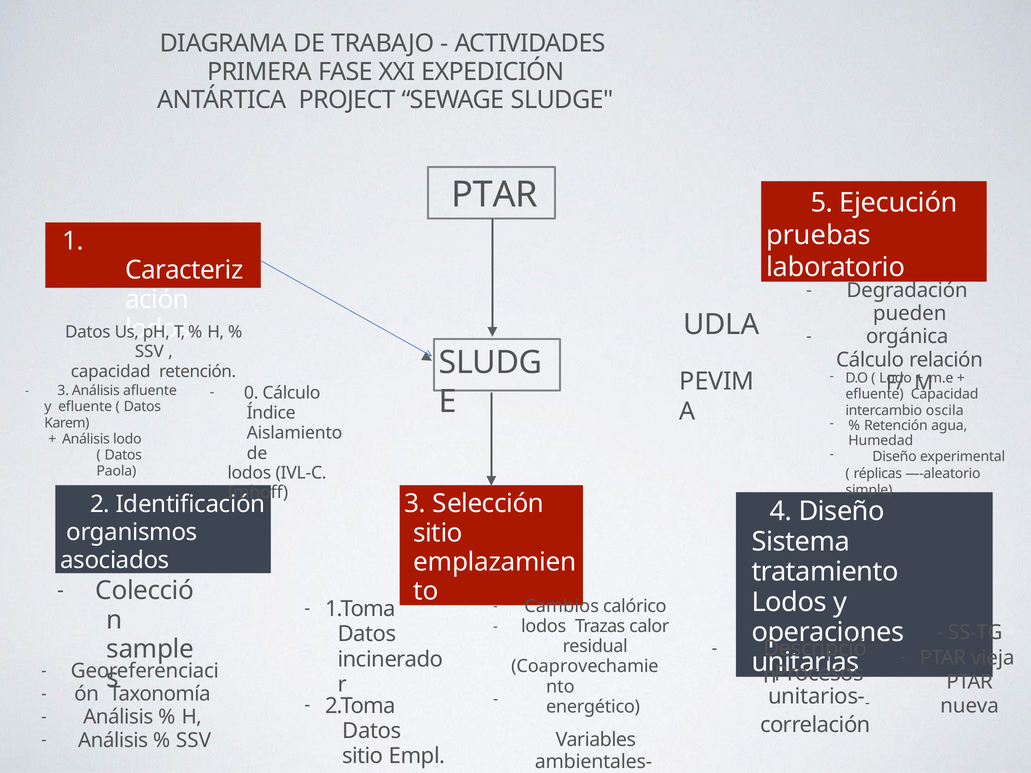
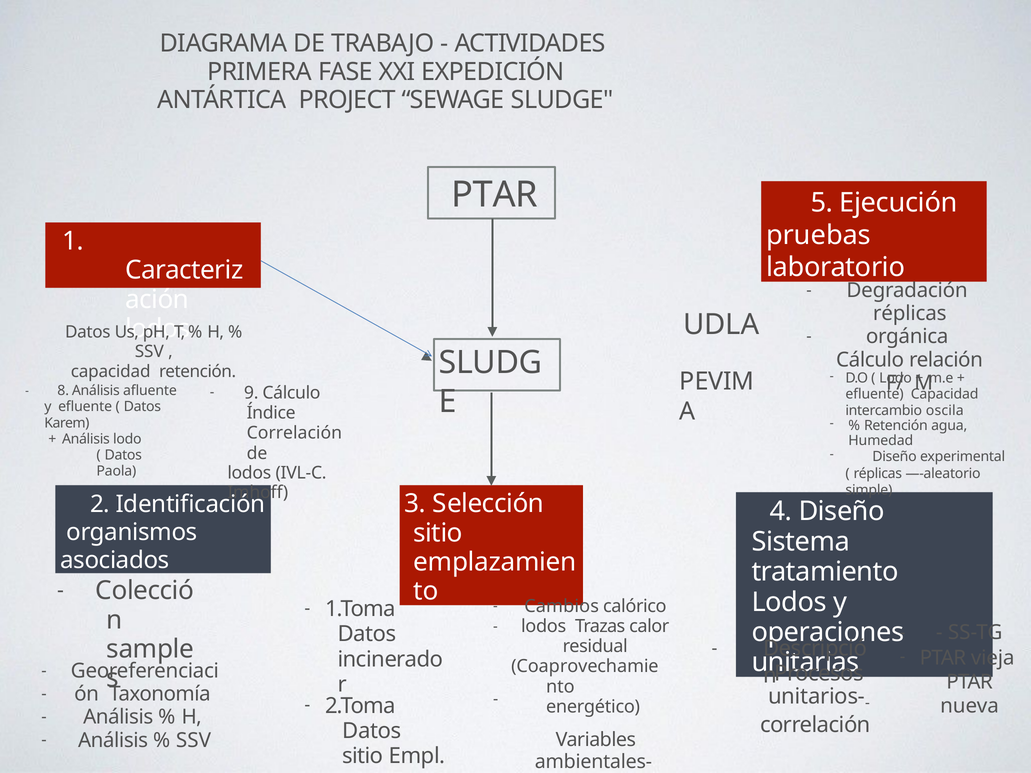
pueden at (910, 314): pueden -> réplicas
3 at (63, 391): 3 -> 8
0: 0 -> 9
Aislamiento at (294, 433): Aislamiento -> Correlación
